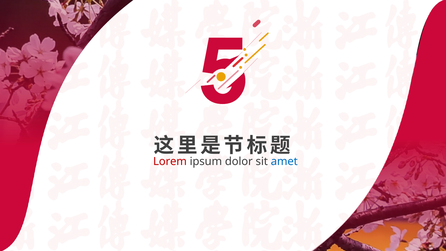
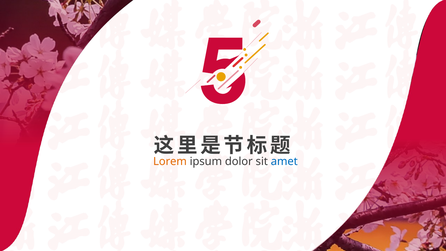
Lorem colour: red -> orange
